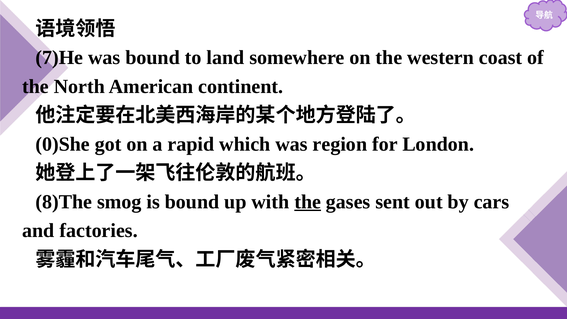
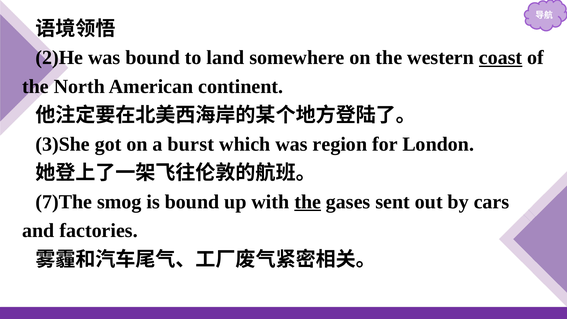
7)He: 7)He -> 2)He
coast underline: none -> present
0)She: 0)She -> 3)She
rapid: rapid -> burst
8)The: 8)The -> 7)The
